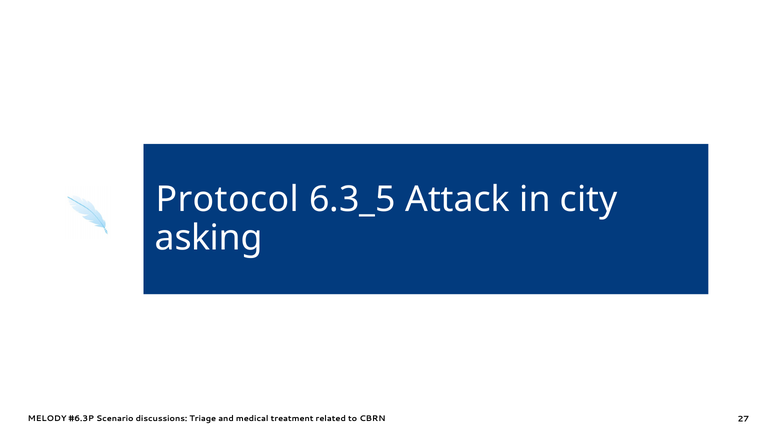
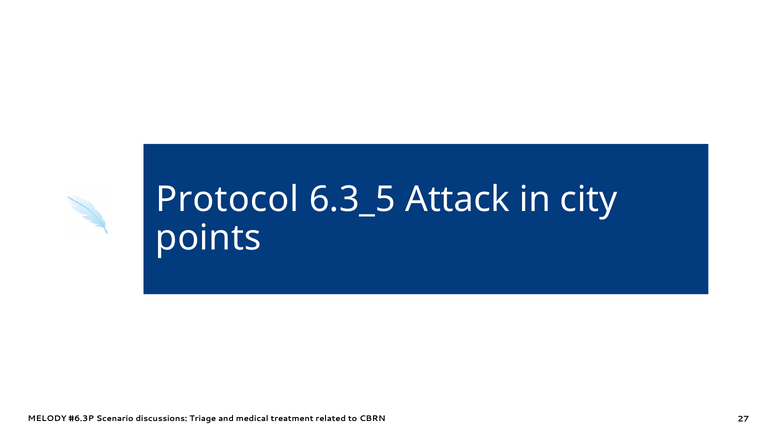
asking: asking -> points
